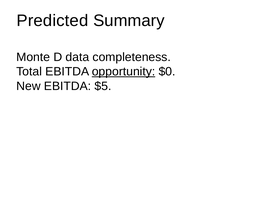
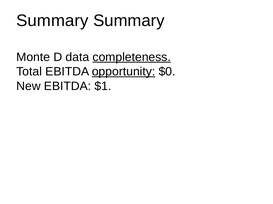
Predicted at (52, 21): Predicted -> Summary
completeness underline: none -> present
$5: $5 -> $1
